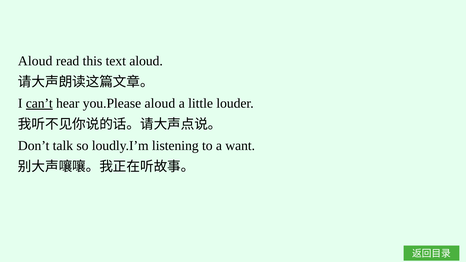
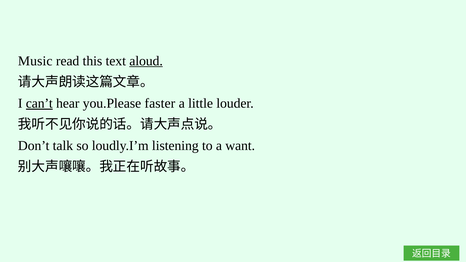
Aloud at (35, 61): Aloud -> Music
aloud at (146, 61) underline: none -> present
you.Please aloud: aloud -> faster
